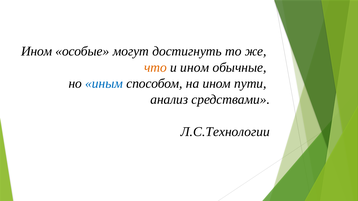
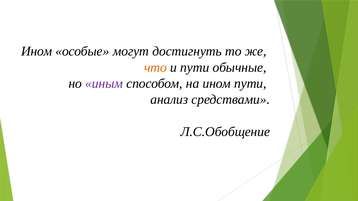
и ином: ином -> пути
иным colour: blue -> purple
Л.С.Технологии: Л.С.Технологии -> Л.С.Обобщение
